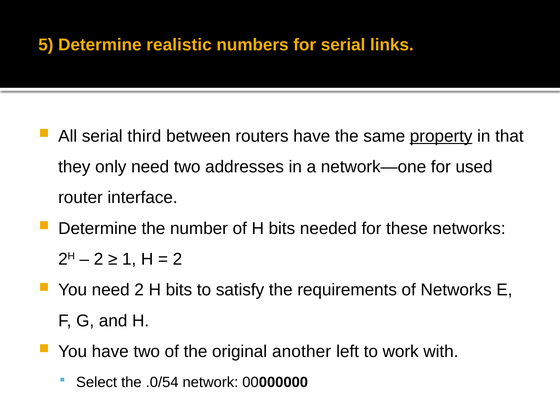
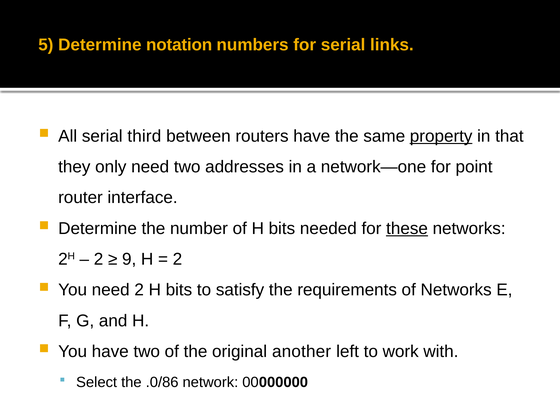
realistic: realistic -> notation
used: used -> point
these underline: none -> present
1: 1 -> 9
.0/54: .0/54 -> .0/86
